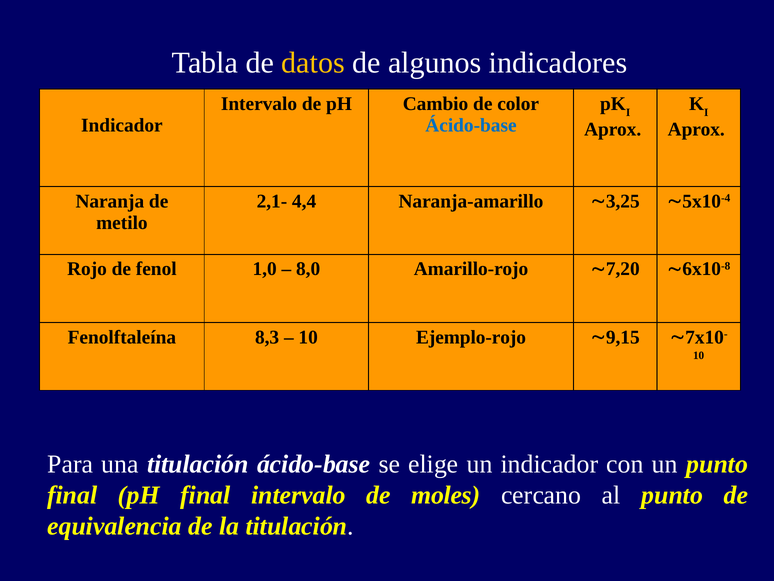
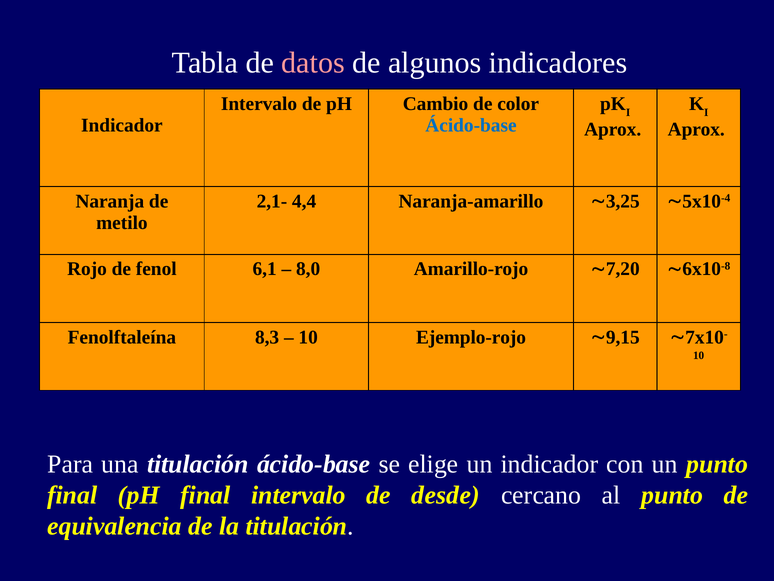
datos colour: yellow -> pink
1,0: 1,0 -> 6,1
moles: moles -> desde
